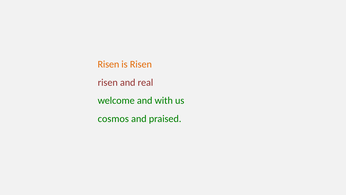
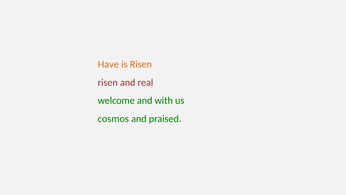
Risen at (108, 64): Risen -> Have
